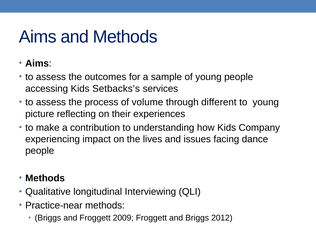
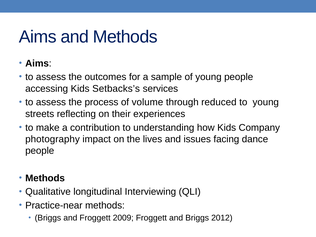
different: different -> reduced
picture: picture -> streets
experiencing: experiencing -> photography
